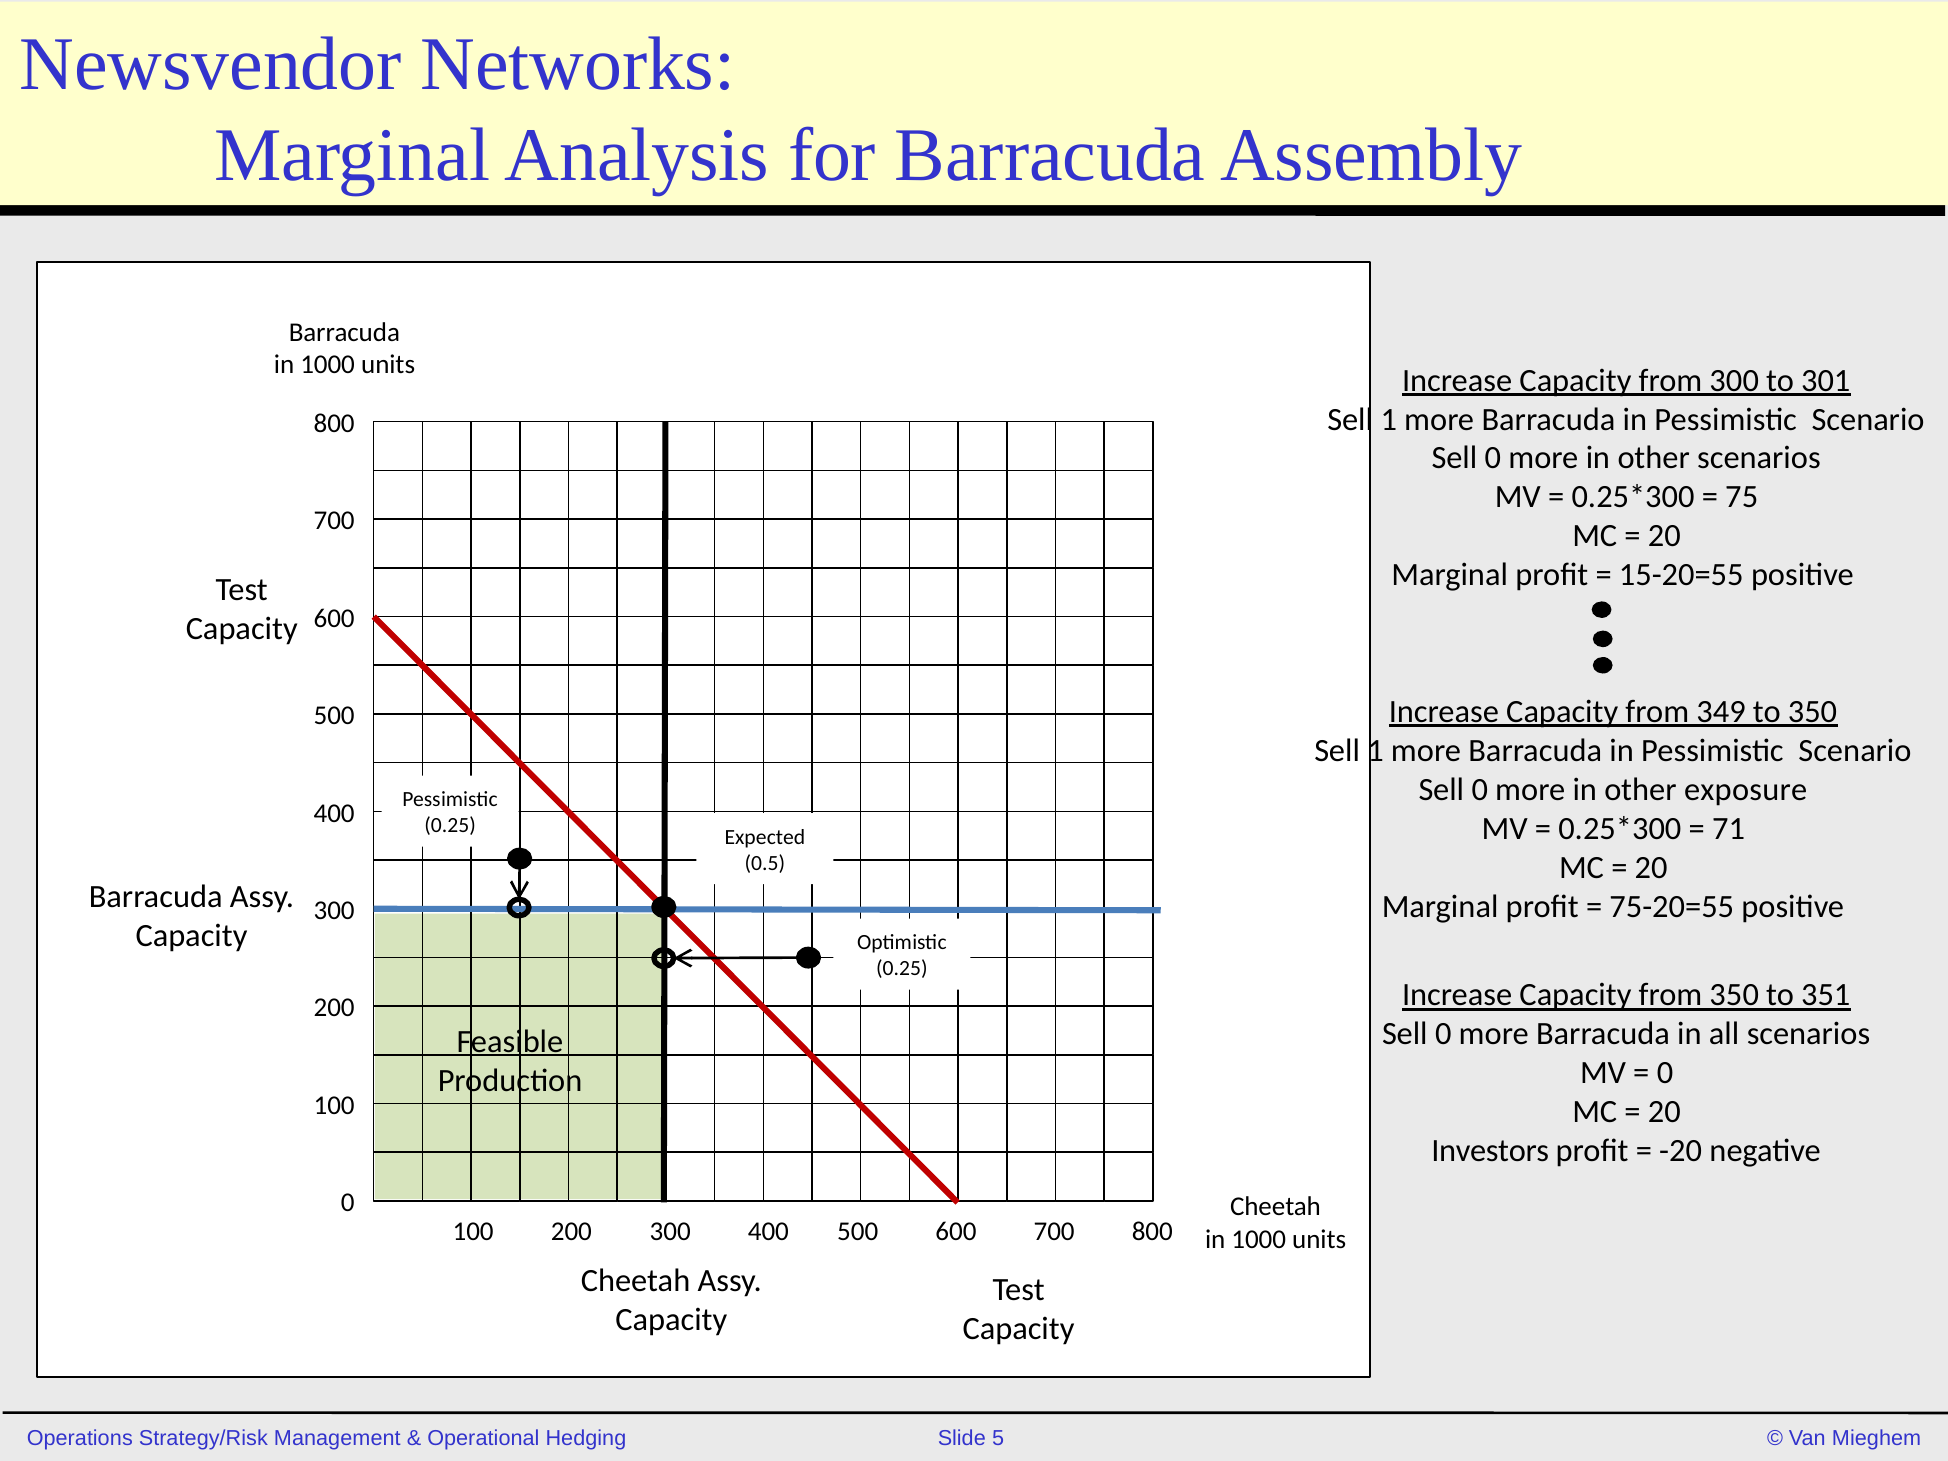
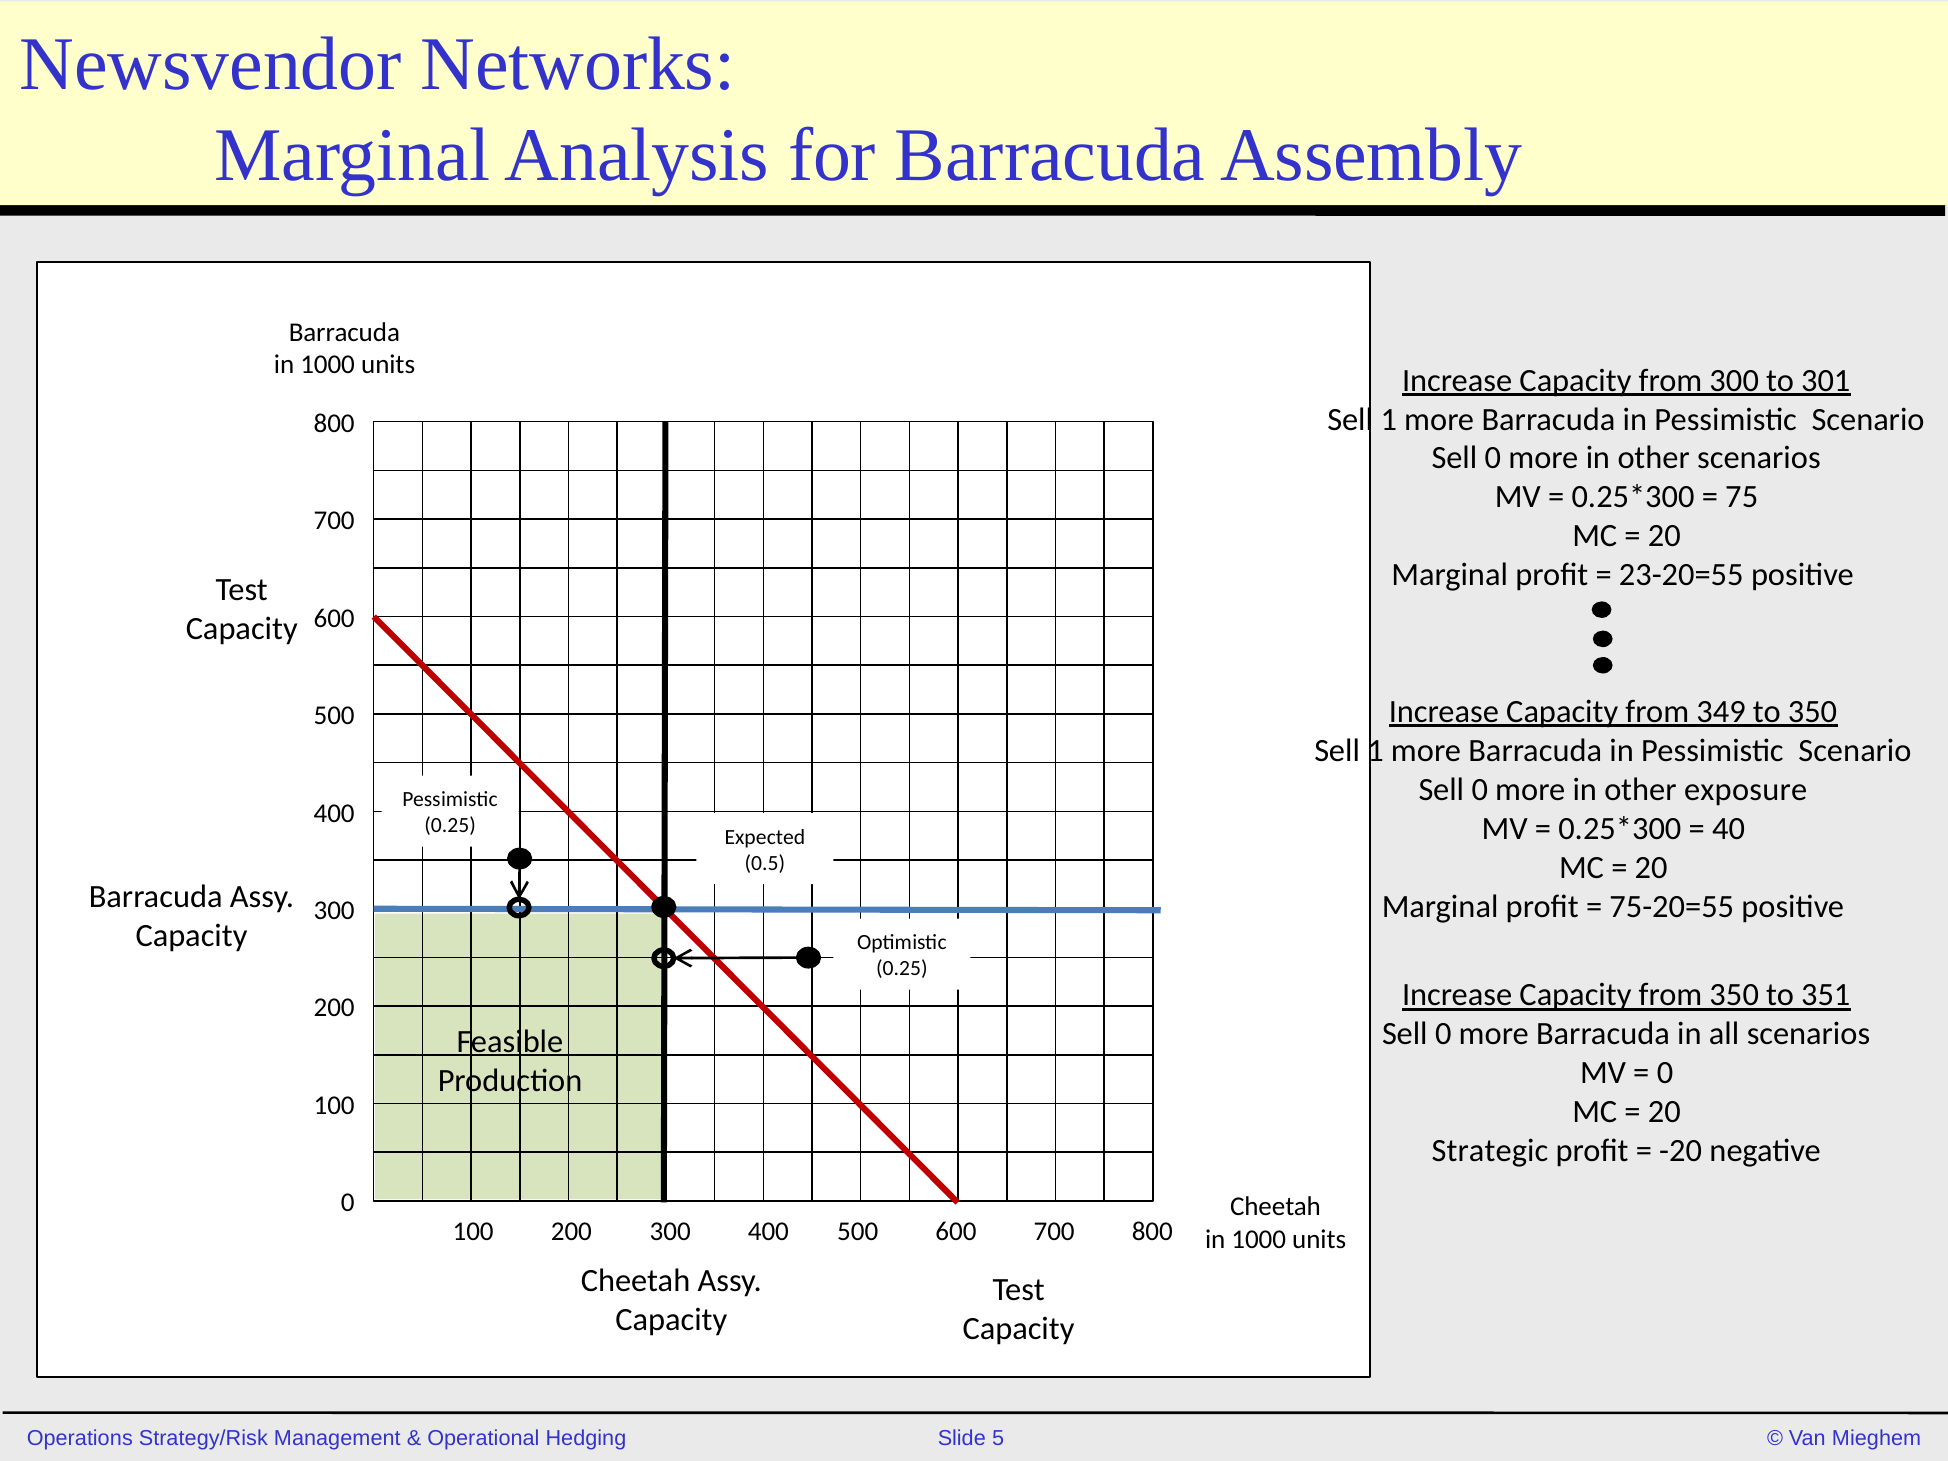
15-20=55: 15-20=55 -> 23-20=55
71: 71 -> 40
Investors: Investors -> Strategic
